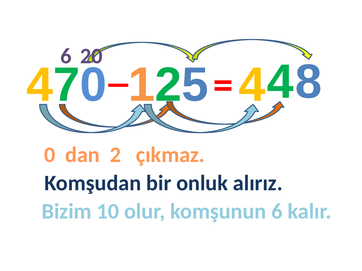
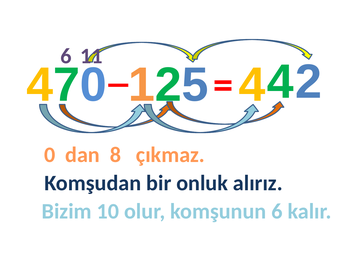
20: 20 -> 11
8: 8 -> 2
2: 2 -> 8
